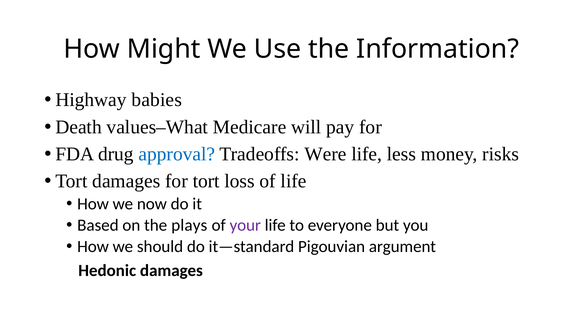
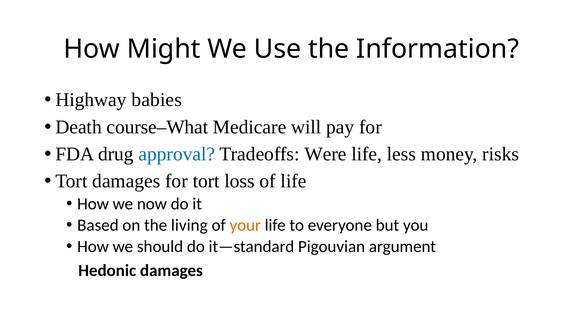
values–What: values–What -> course–What
plays: plays -> living
your colour: purple -> orange
